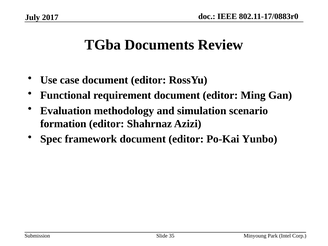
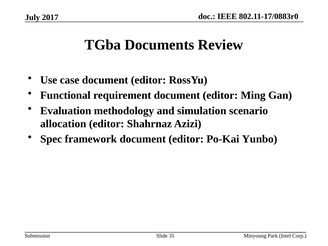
formation: formation -> allocation
